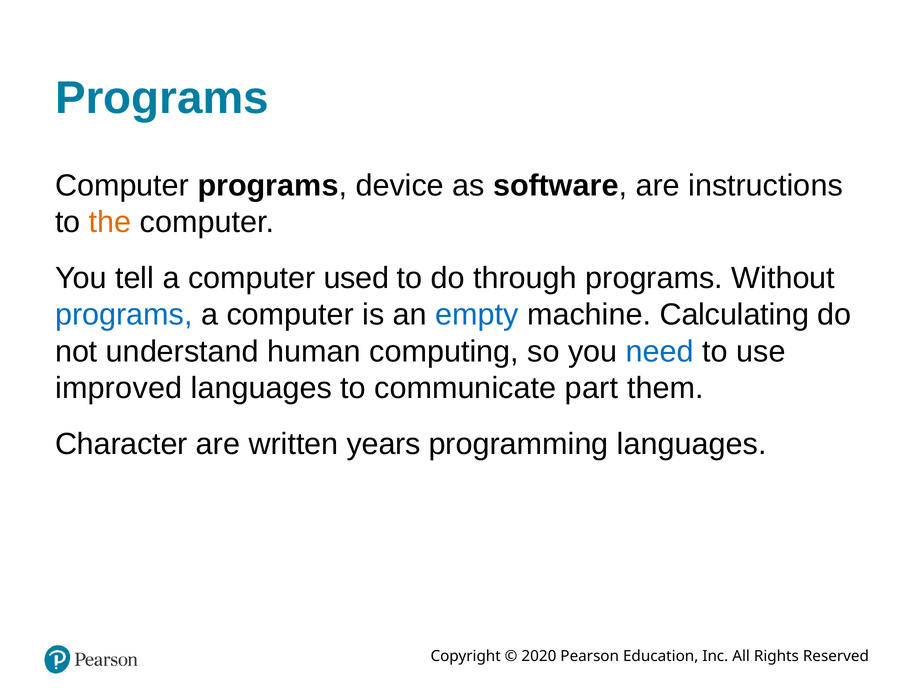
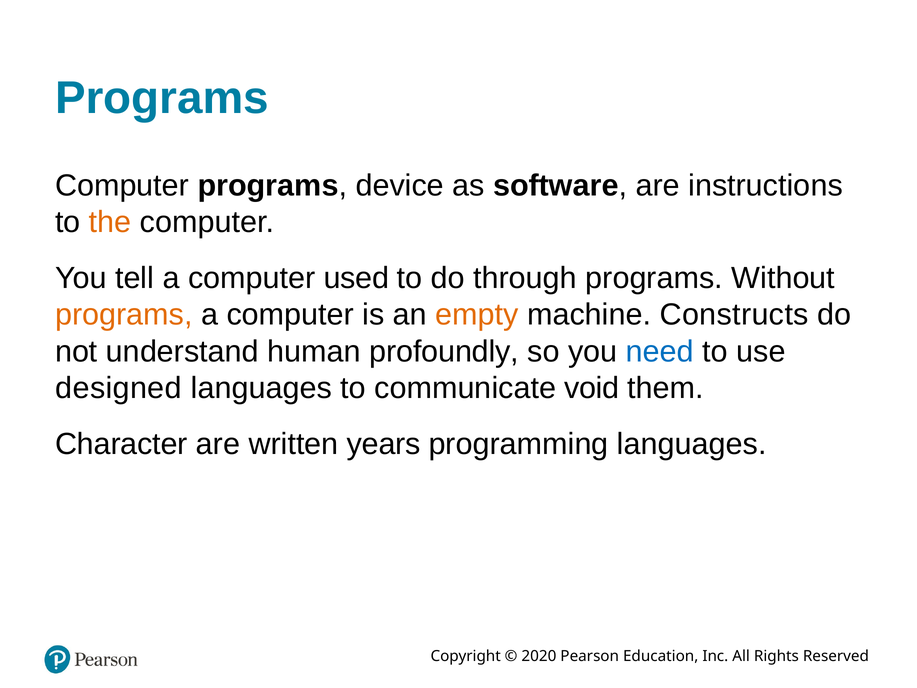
programs at (124, 315) colour: blue -> orange
empty colour: blue -> orange
Calculating: Calculating -> Constructs
computing: computing -> profoundly
improved: improved -> designed
part: part -> void
